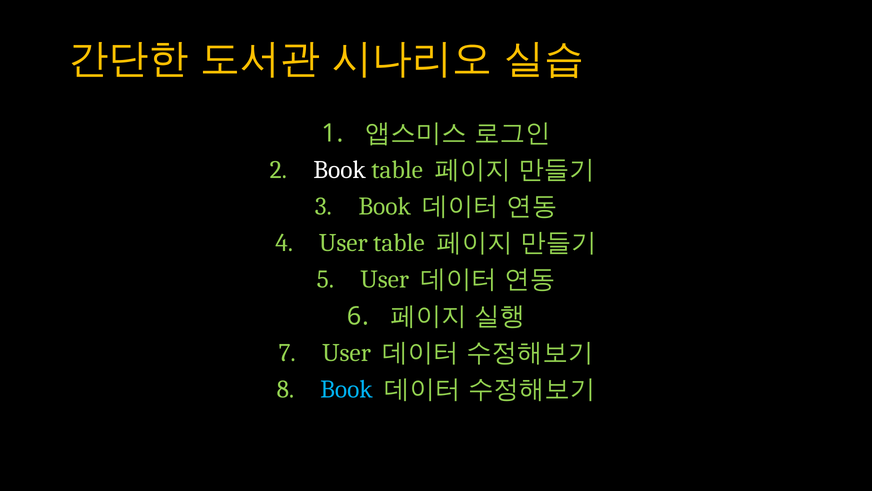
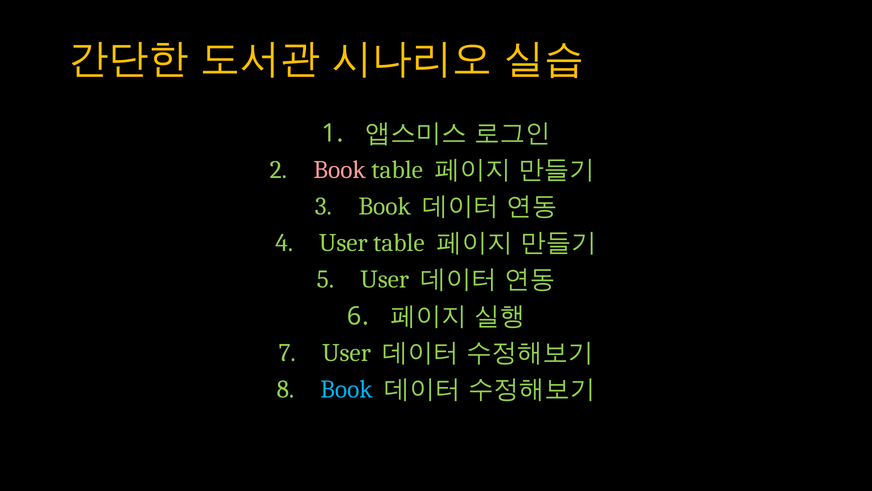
Book at (340, 170) colour: white -> pink
